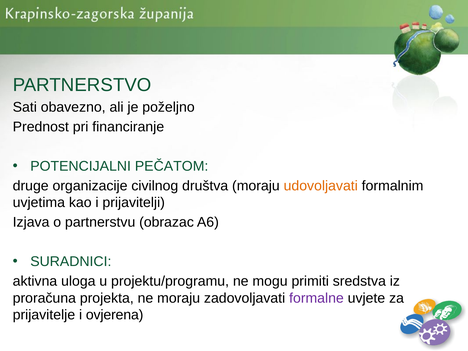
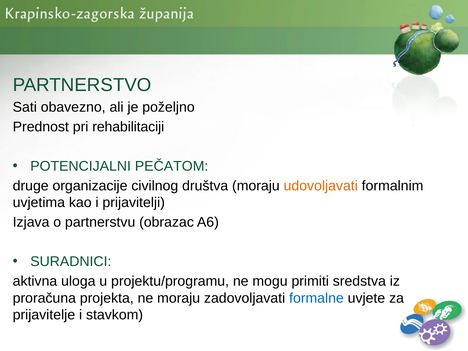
financiranje: financiranje -> rehabilitaciji
formalne colour: purple -> blue
ovjerena: ovjerena -> stavkom
